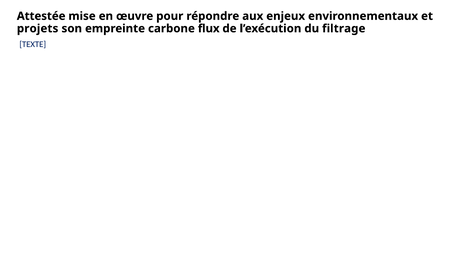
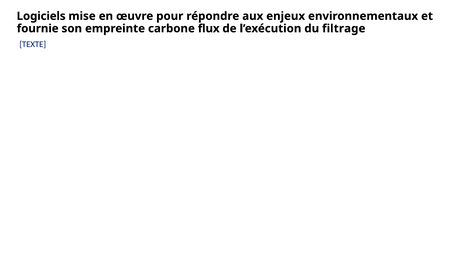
Attestée: Attestée -> Logiciels
projets: projets -> fournie
